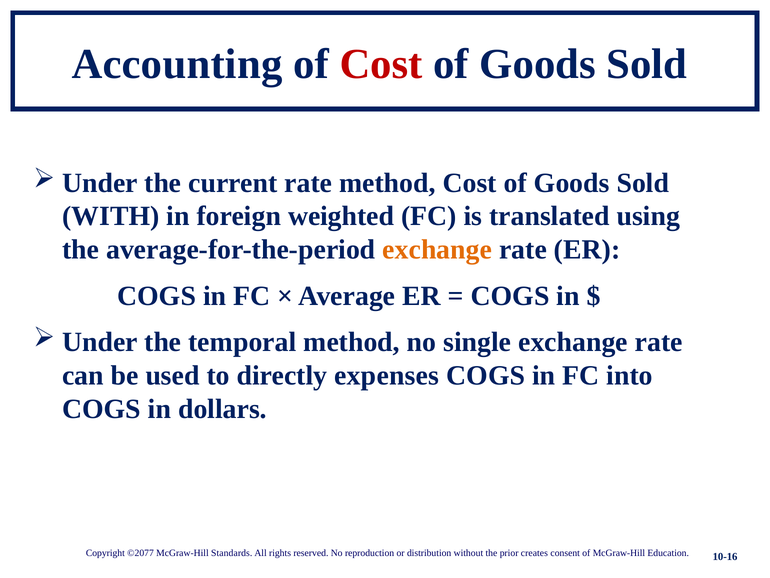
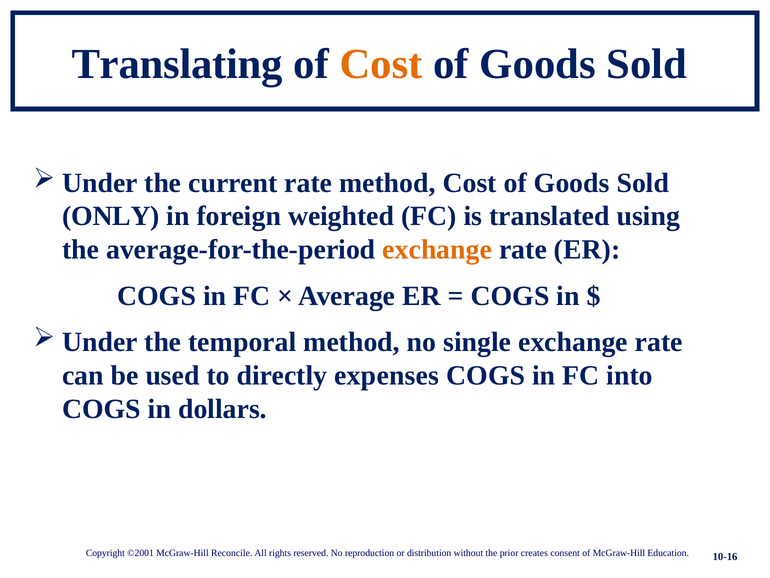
Accounting: Accounting -> Translating
Cost at (381, 64) colour: red -> orange
WITH: WITH -> ONLY
©2077: ©2077 -> ©2001
Standards: Standards -> Reconcile
